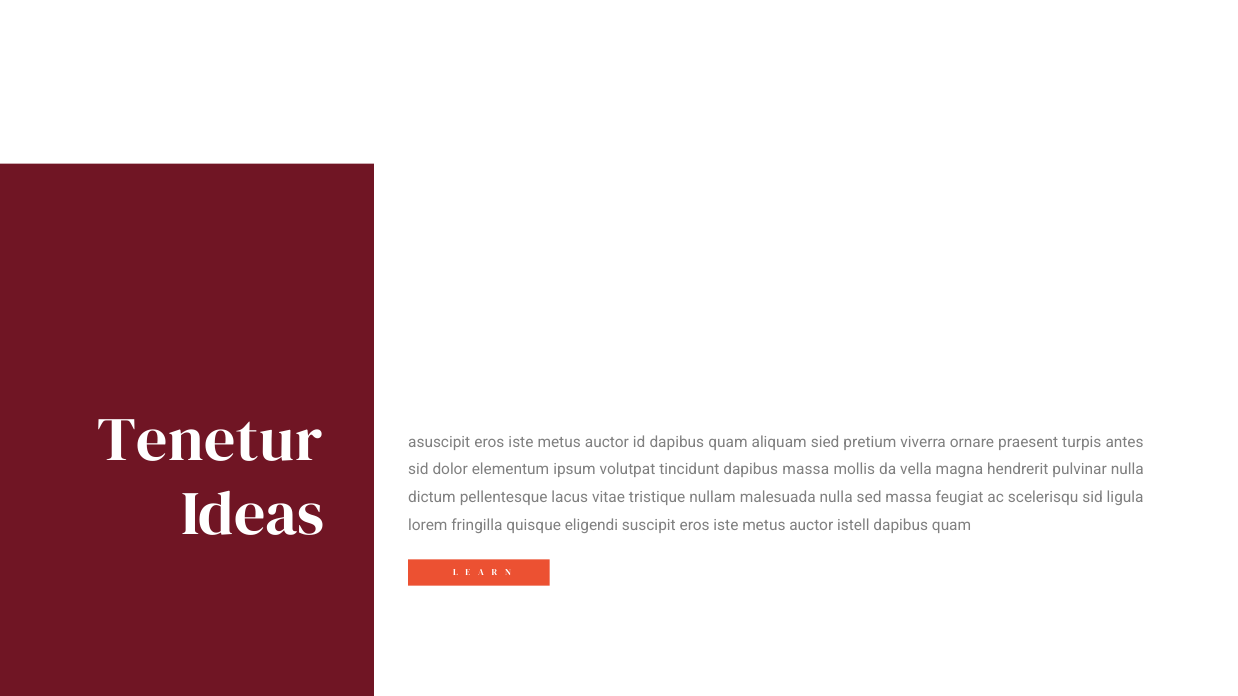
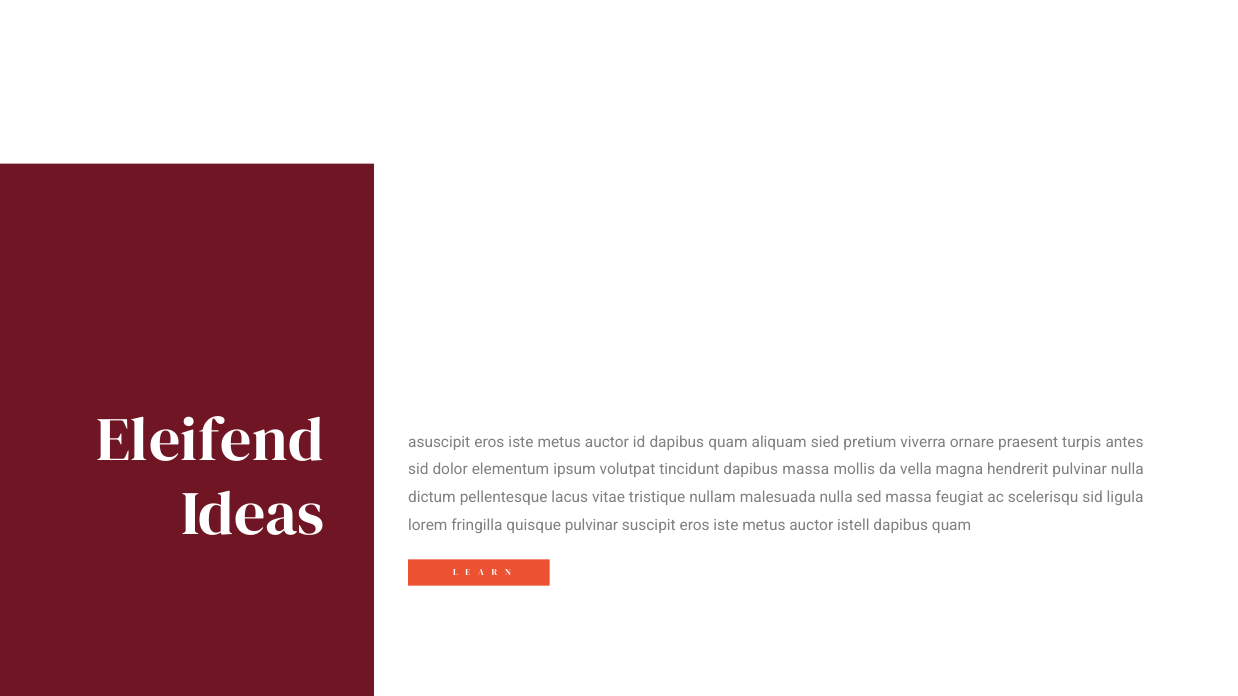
Tenetur: Tenetur -> Eleifend
quisque eligendi: eligendi -> pulvinar
